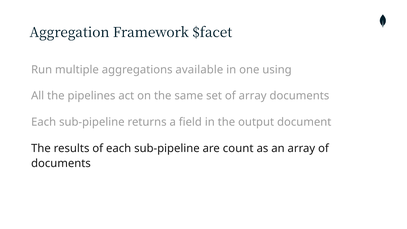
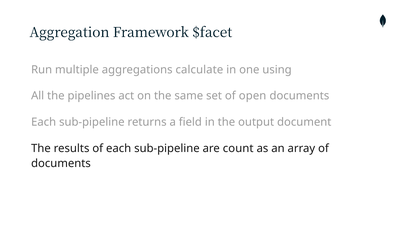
available: available -> calculate
of array: array -> open
